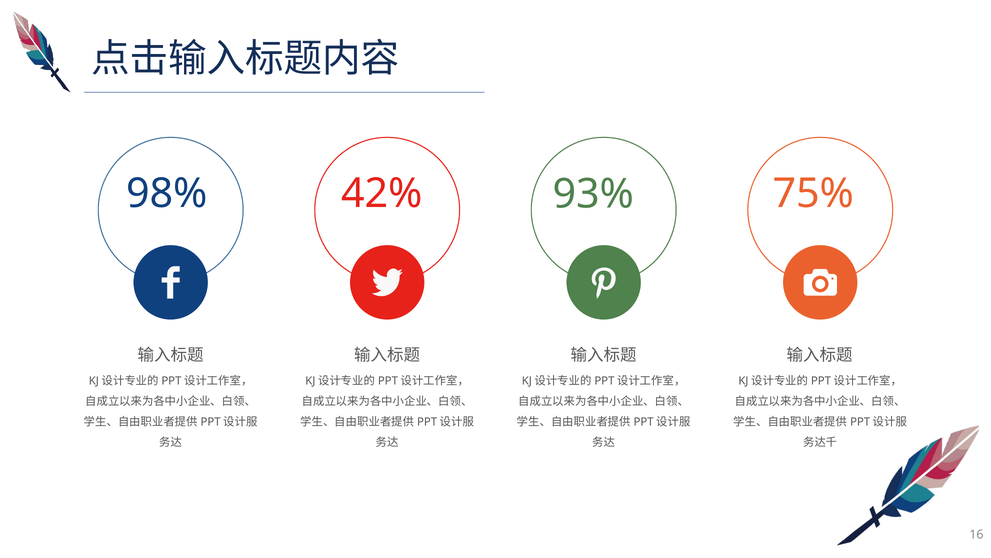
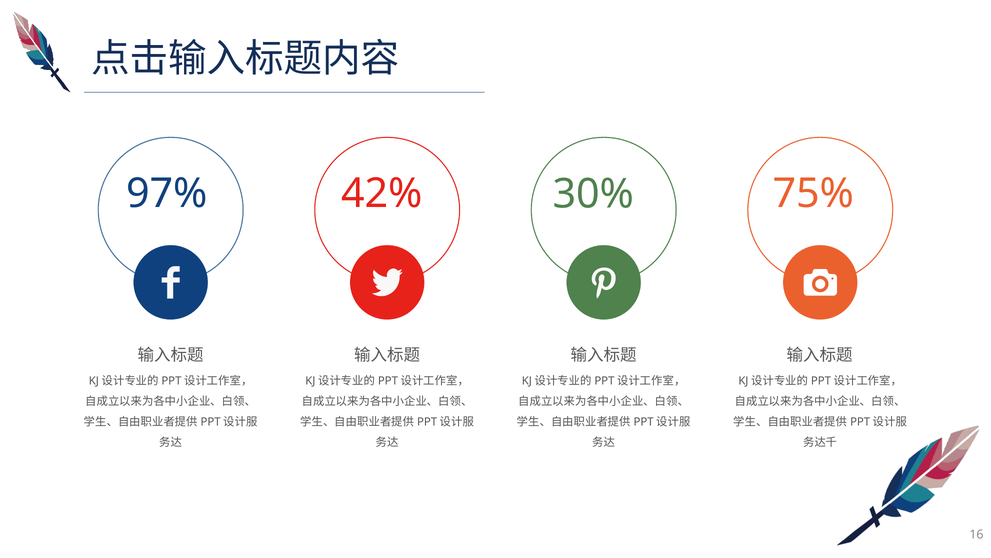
98%: 98% -> 97%
93%: 93% -> 30%
